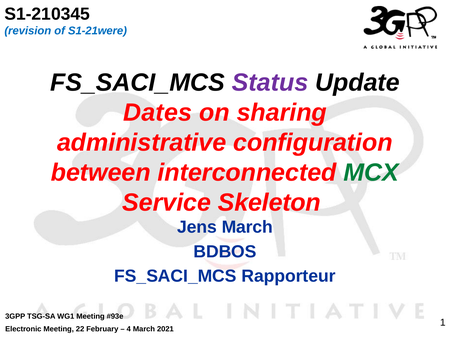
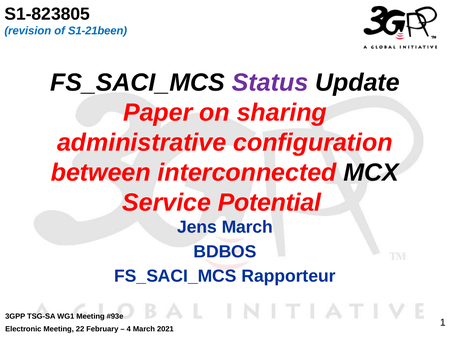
S1-210345: S1-210345 -> S1-823805
S1-21were: S1-21were -> S1-21been
Dates: Dates -> Paper
MCX colour: green -> black
Skeleton: Skeleton -> Potential
